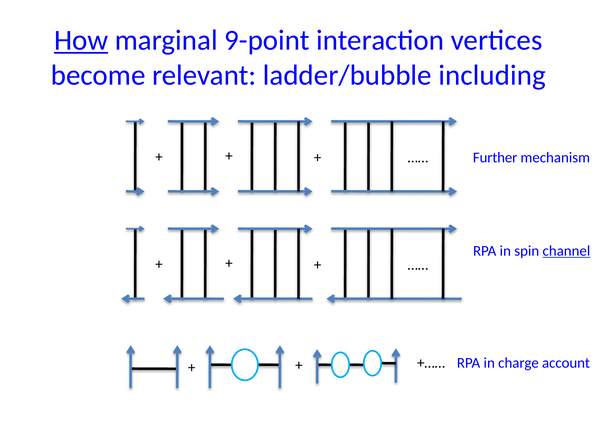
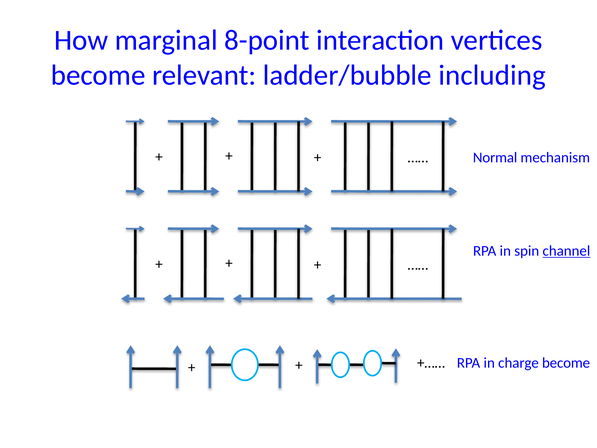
How underline: present -> none
9-point: 9-point -> 8-point
Further: Further -> Normal
charge account: account -> become
